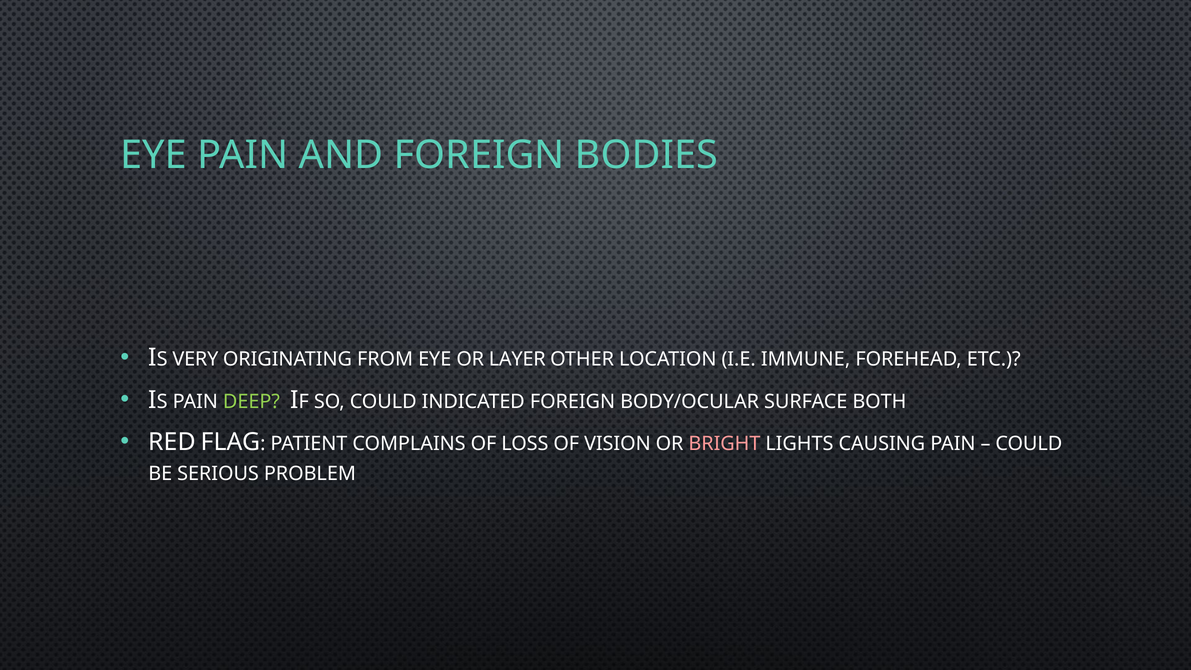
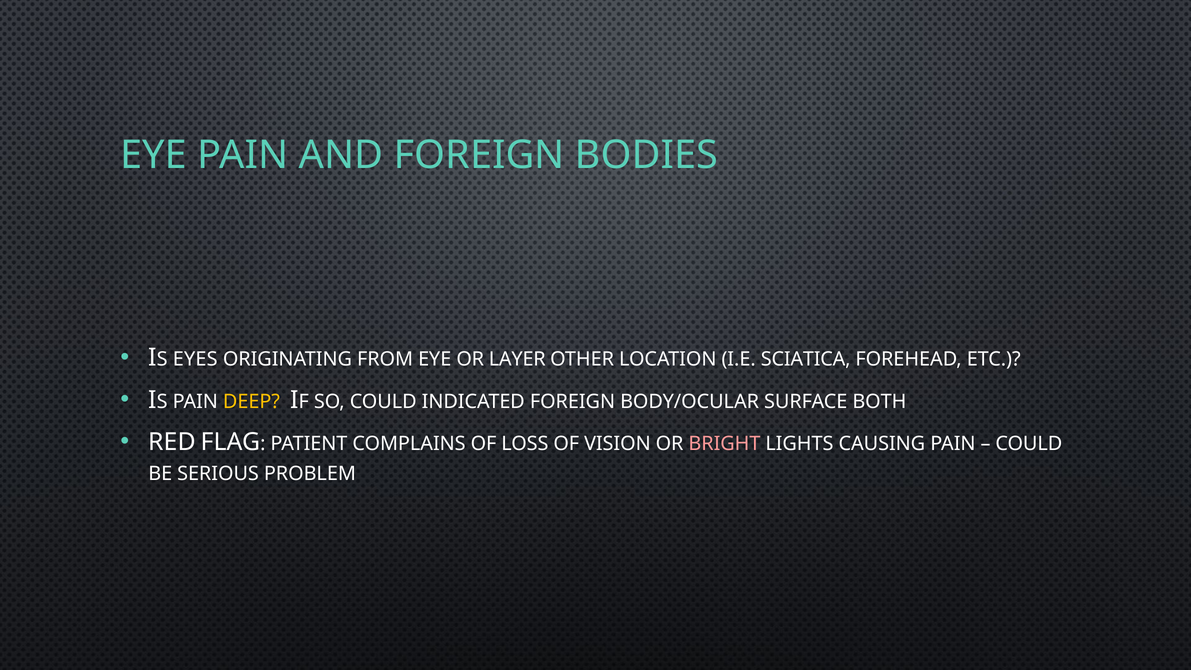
VERY: VERY -> EYES
IMMUNE: IMMUNE -> SCIATICA
DEEP colour: light green -> yellow
